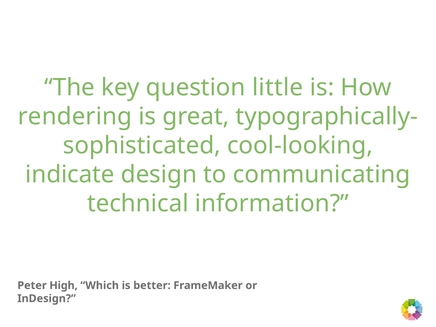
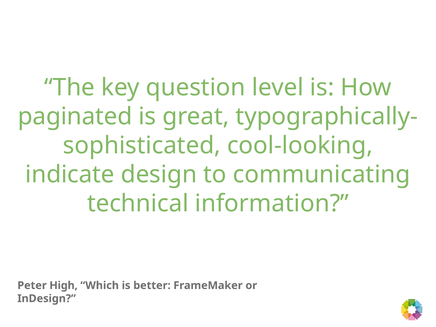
little: little -> level
rendering: rendering -> paginated
